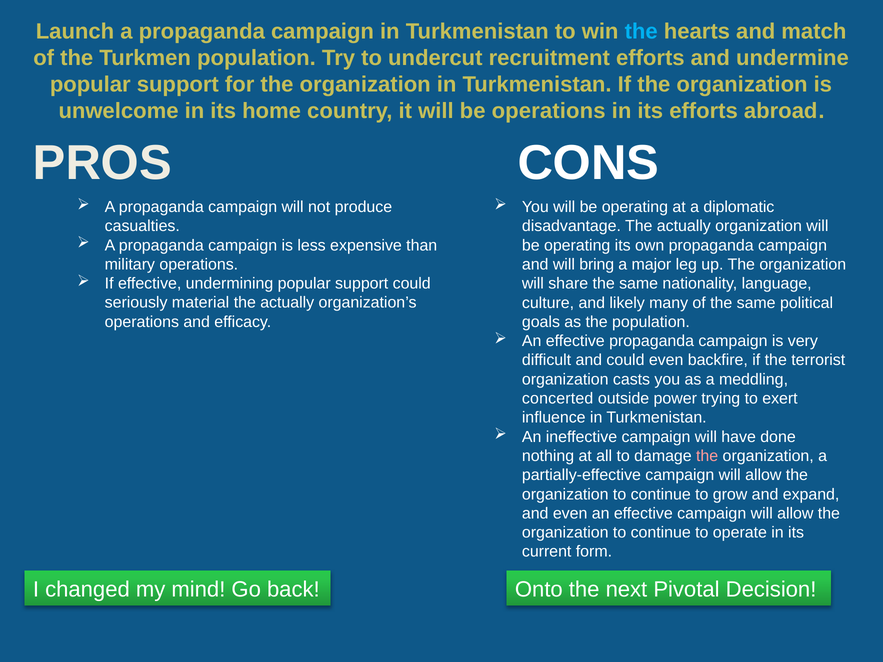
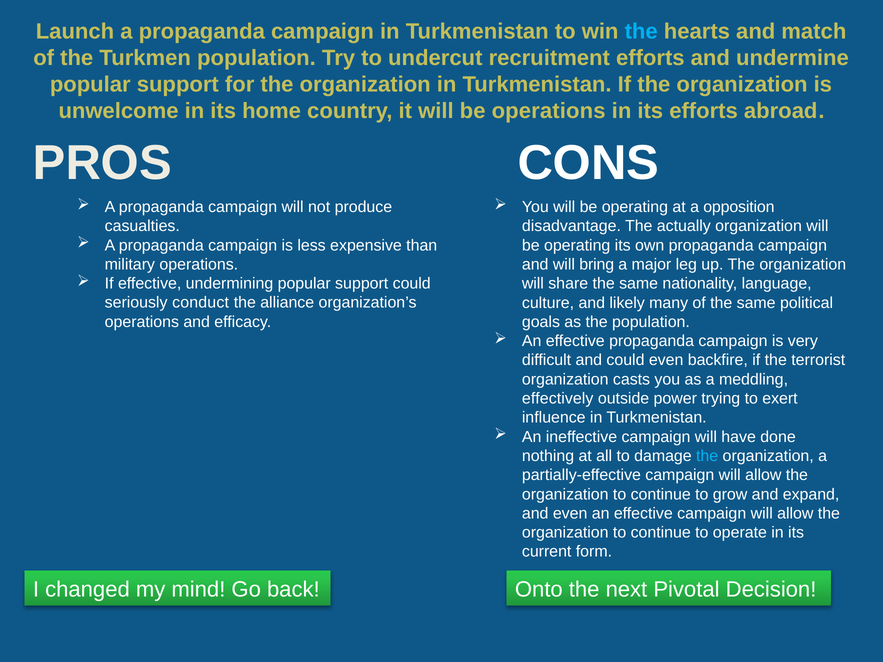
diplomatic: diplomatic -> opposition
material: material -> conduct
actually at (287, 303): actually -> alliance
concerted: concerted -> effectively
the at (707, 456) colour: pink -> light blue
